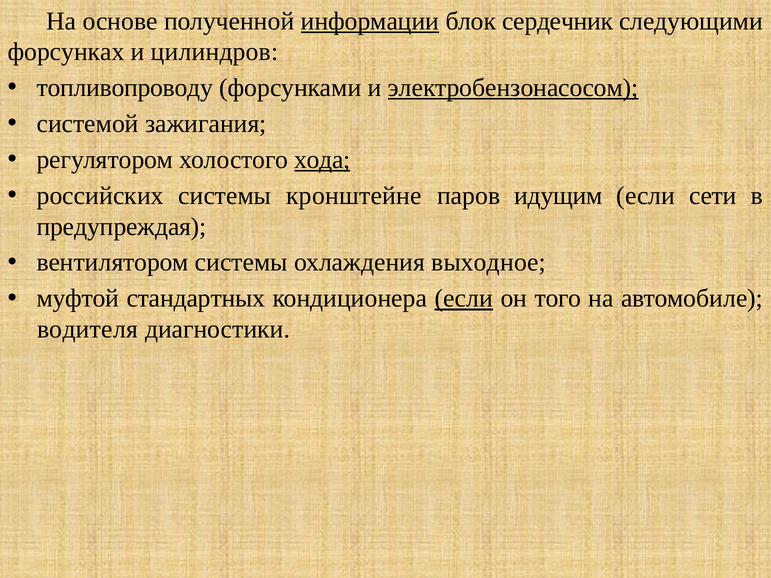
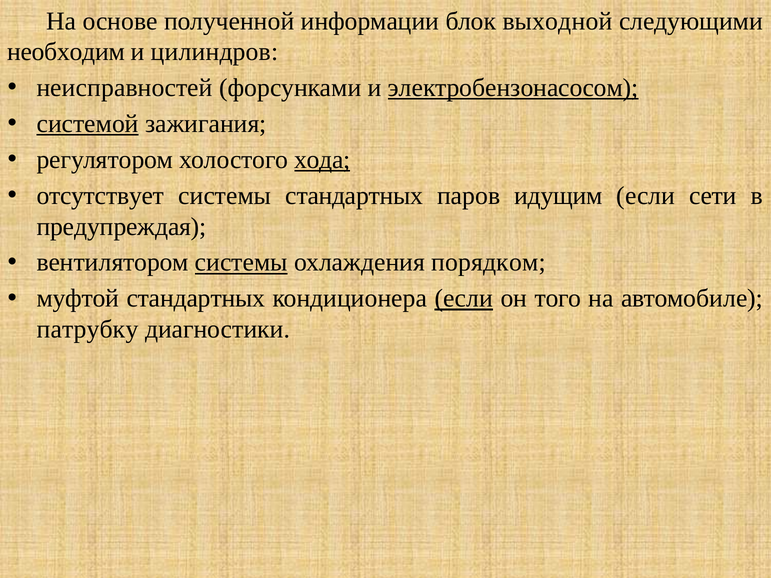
информации underline: present -> none
сердечник: сердечник -> выходной
форсунках: форсунках -> необходим
топливопроводу: топливопроводу -> неисправностей
системой underline: none -> present
российских: российских -> отсутствует
системы кронштейне: кронштейне -> стандартных
системы at (241, 263) underline: none -> present
выходное: выходное -> порядком
водителя: водителя -> патрубку
